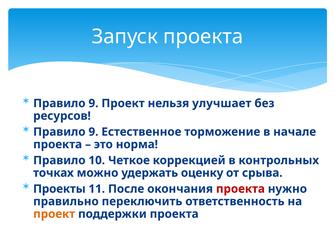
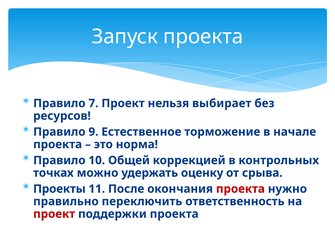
9 at (93, 103): 9 -> 7
улучшает: улучшает -> выбирает
Четкое: Четкое -> Общей
проект at (54, 214) colour: orange -> red
